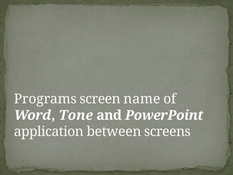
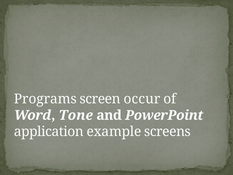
name: name -> occur
between: between -> example
